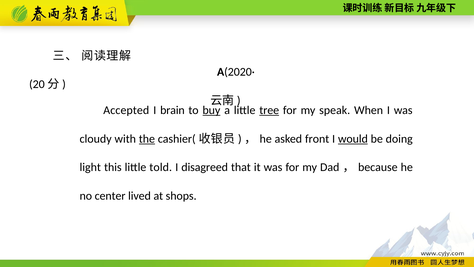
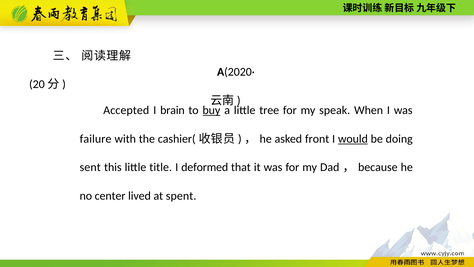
tree underline: present -> none
cloudy: cloudy -> failure
the underline: present -> none
light: light -> sent
told: told -> title
disagreed: disagreed -> deformed
shops: shops -> spent
